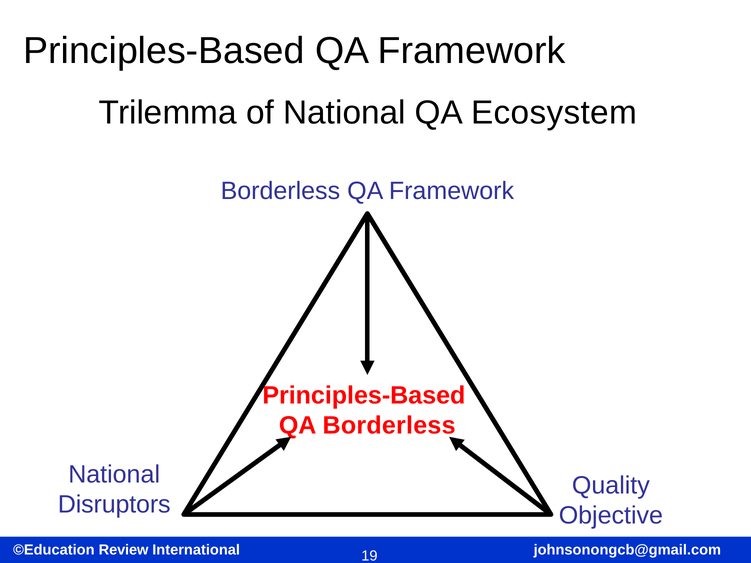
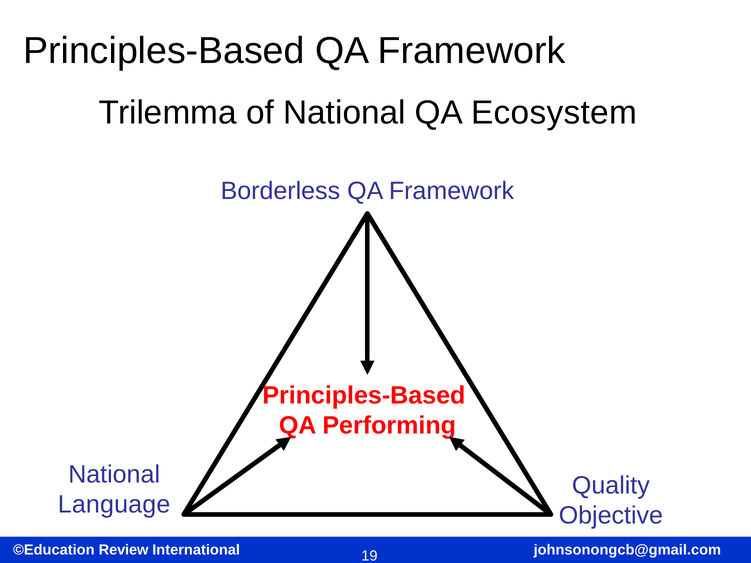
QA Borderless: Borderless -> Performing
Disruptors: Disruptors -> Language
